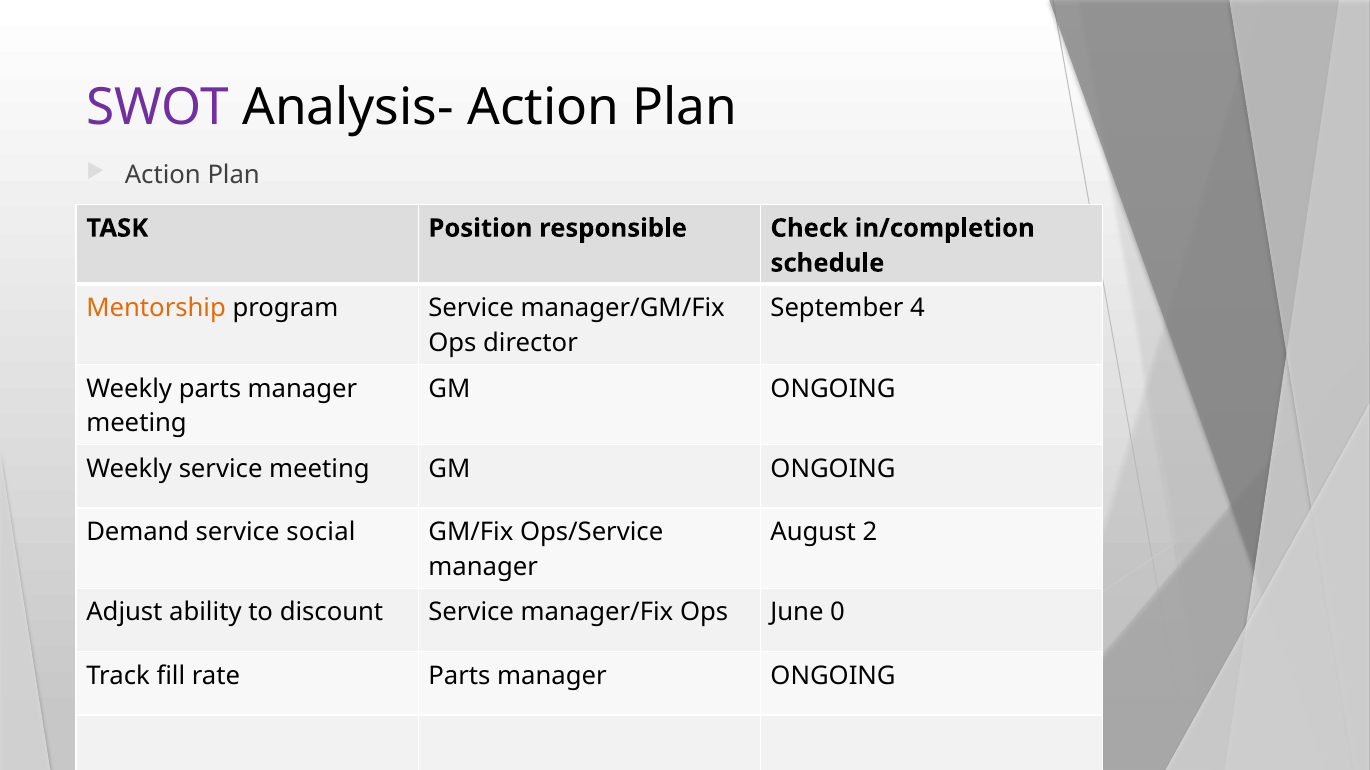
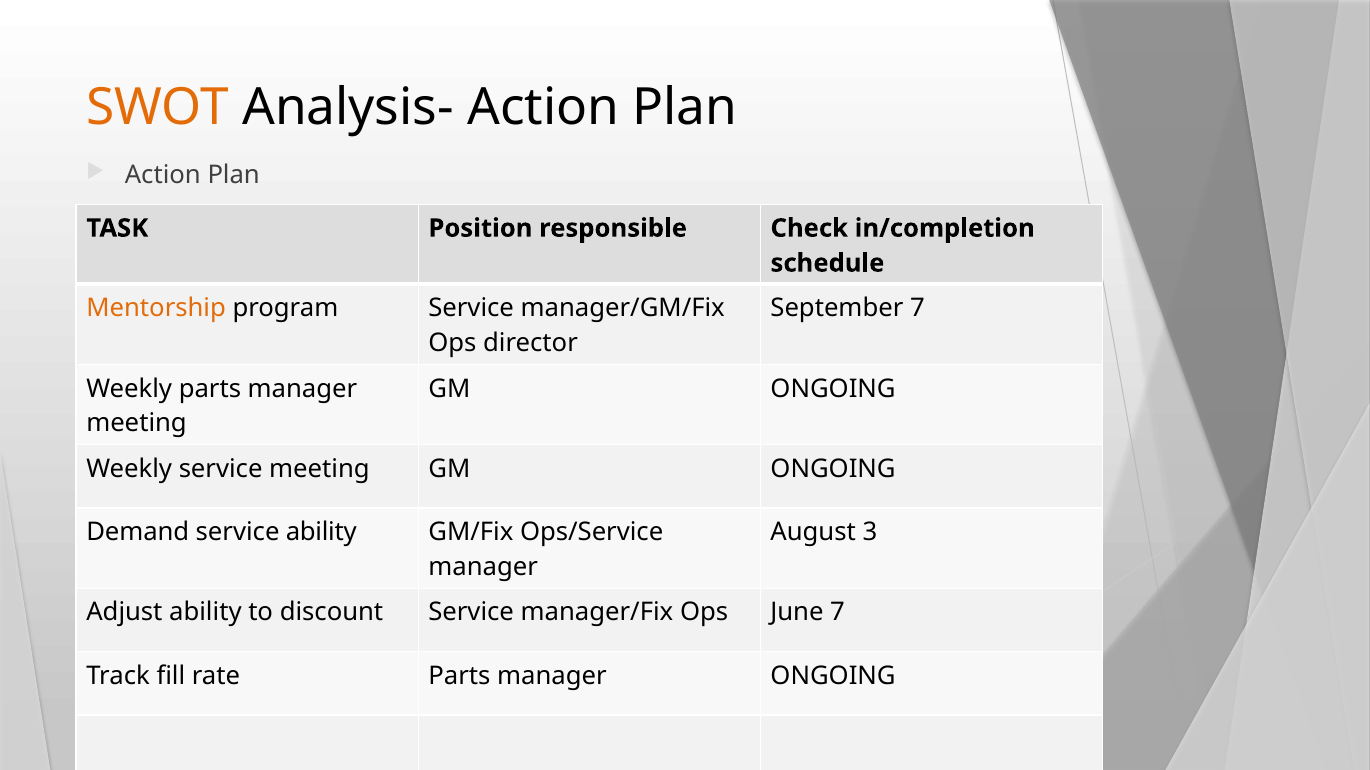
SWOT colour: purple -> orange
September 4: 4 -> 7
service social: social -> ability
2: 2 -> 3
June 0: 0 -> 7
